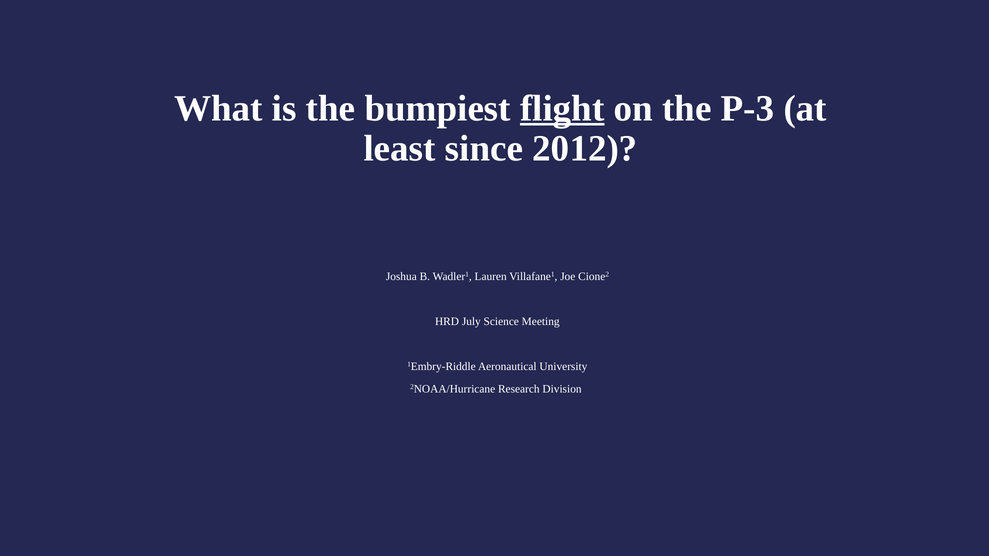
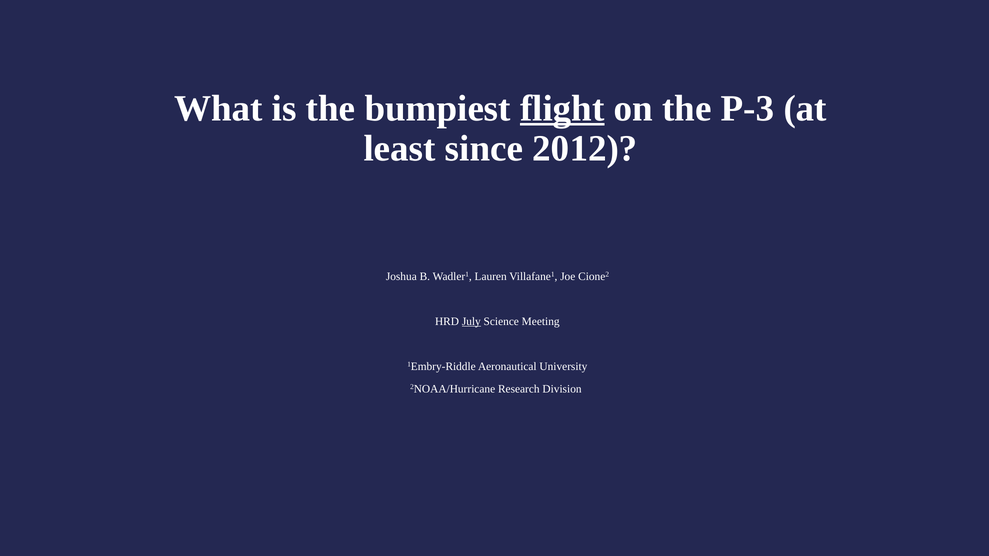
July underline: none -> present
